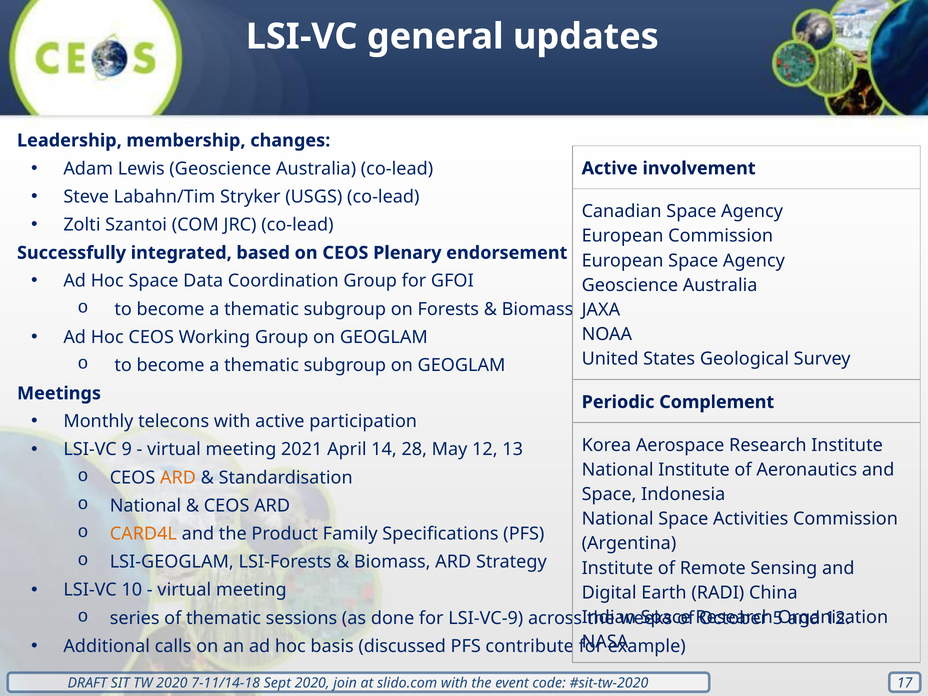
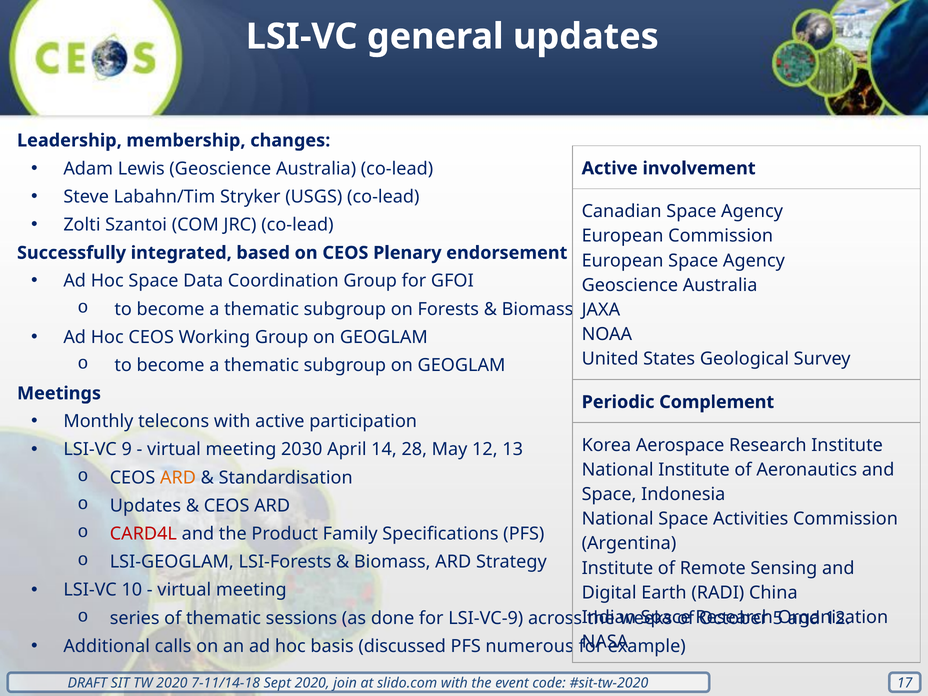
2021: 2021 -> 2030
National at (146, 506): National -> Updates
CARD4L colour: orange -> red
contribute: contribute -> numerous
